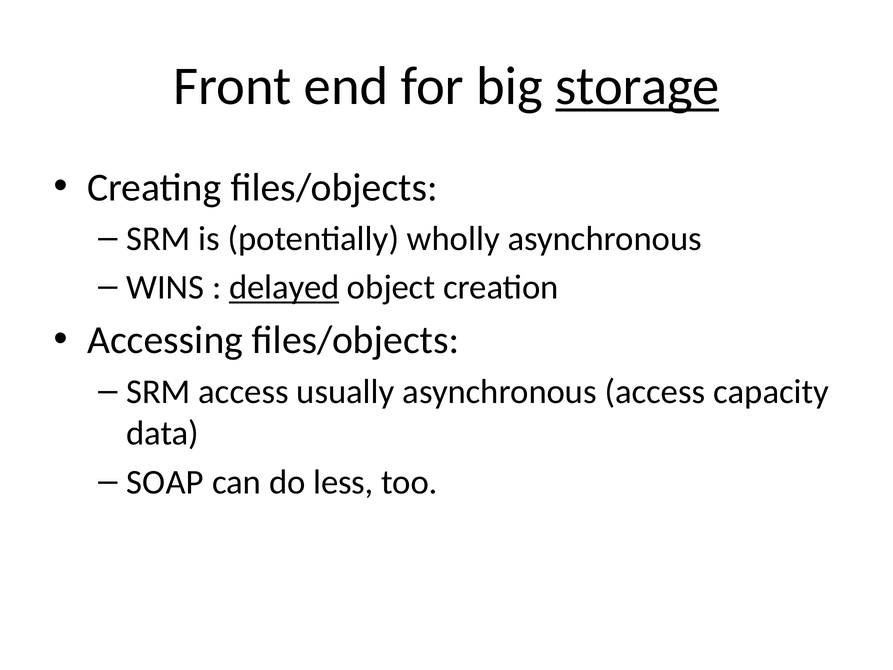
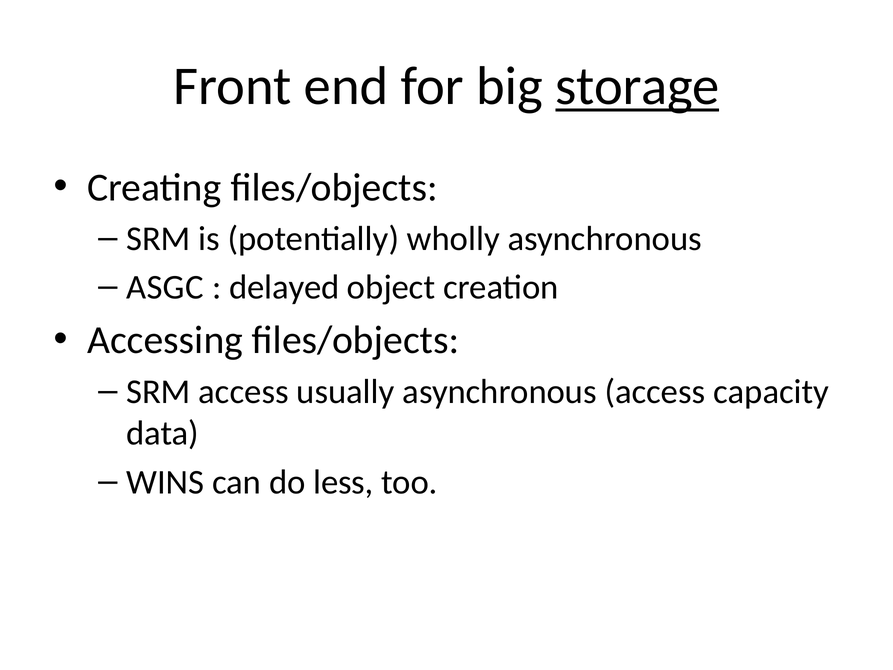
WINS: WINS -> ASGC
delayed underline: present -> none
SOAP: SOAP -> WINS
